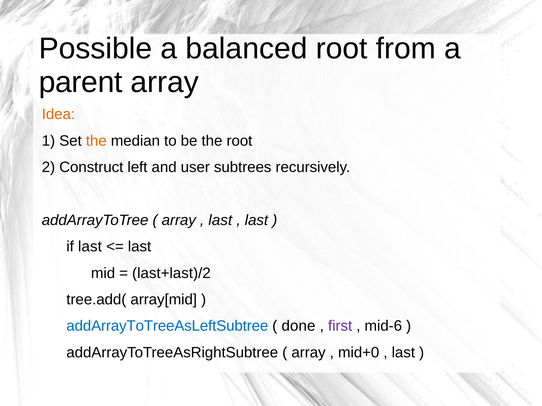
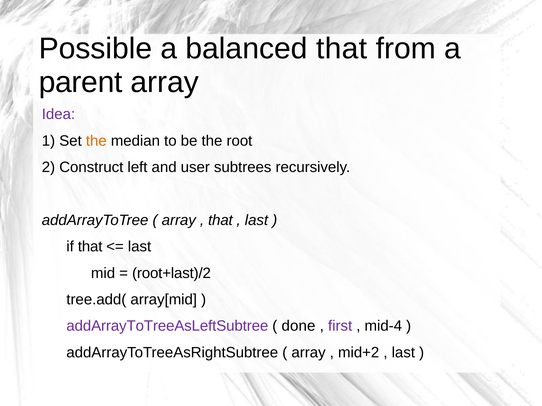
balanced root: root -> that
Idea colour: orange -> purple
last at (220, 220): last -> that
if last: last -> that
last+last)/2: last+last)/2 -> root+last)/2
addArrayToTreeAsLeftSubtree colour: blue -> purple
mid-6: mid-6 -> mid-4
mid+0: mid+0 -> mid+2
